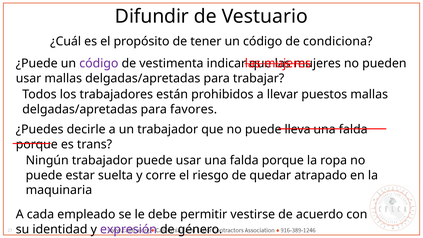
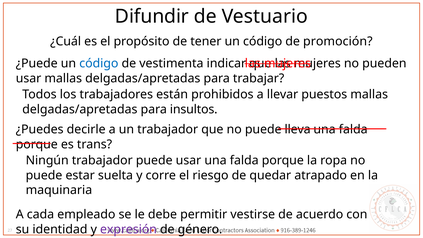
condiciona: condiciona -> promoción
código at (99, 63) colour: purple -> blue
favores: favores -> insultos
